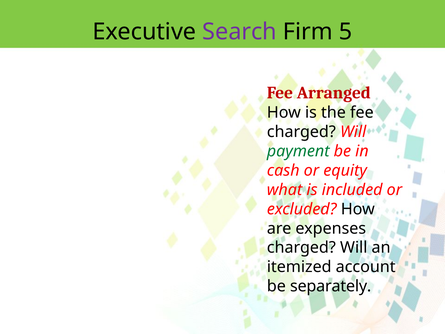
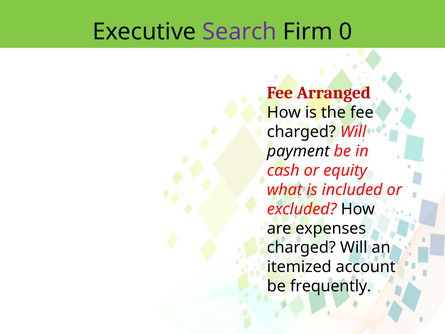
5: 5 -> 0
payment colour: green -> black
separately: separately -> frequently
